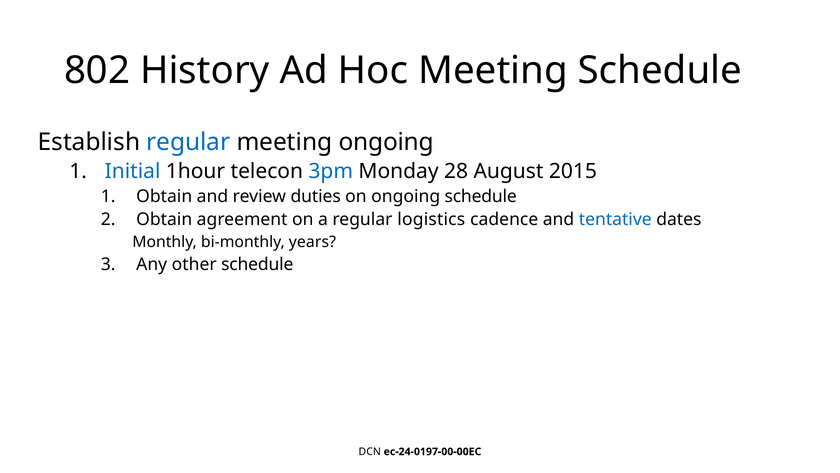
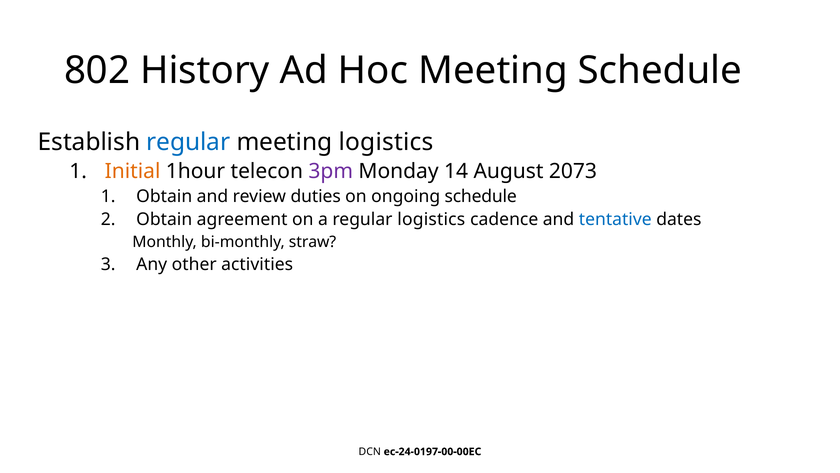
meeting ongoing: ongoing -> logistics
Initial colour: blue -> orange
3pm colour: blue -> purple
28: 28 -> 14
2015: 2015 -> 2073
years: years -> straw
other schedule: schedule -> activities
